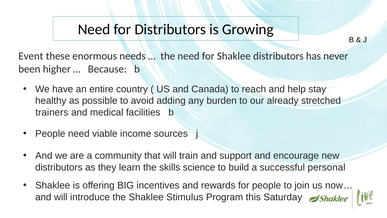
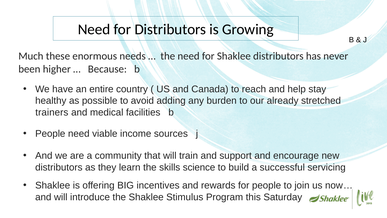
Event: Event -> Much
personal: personal -> servicing
